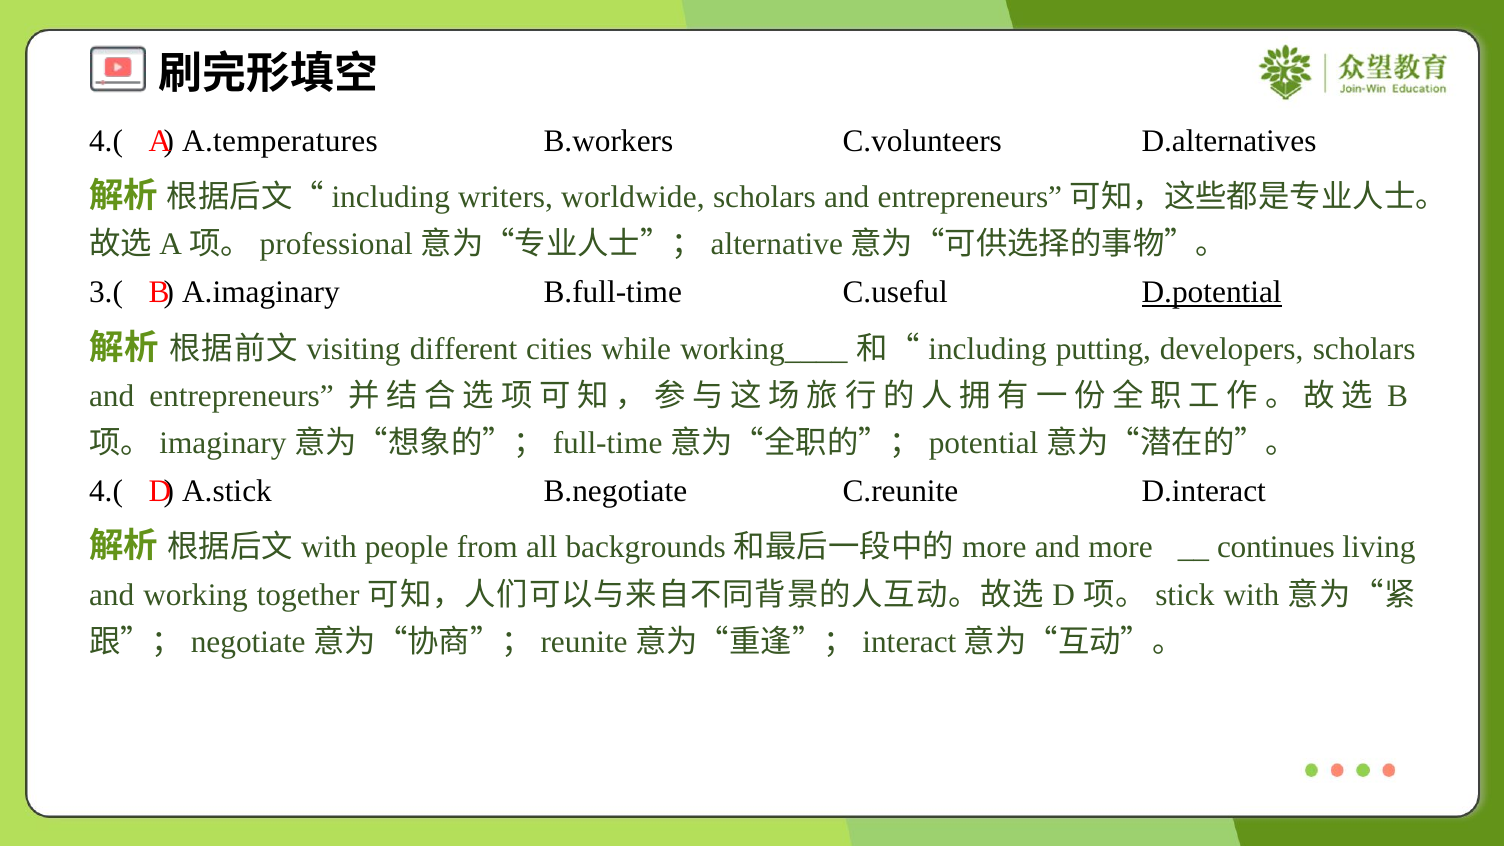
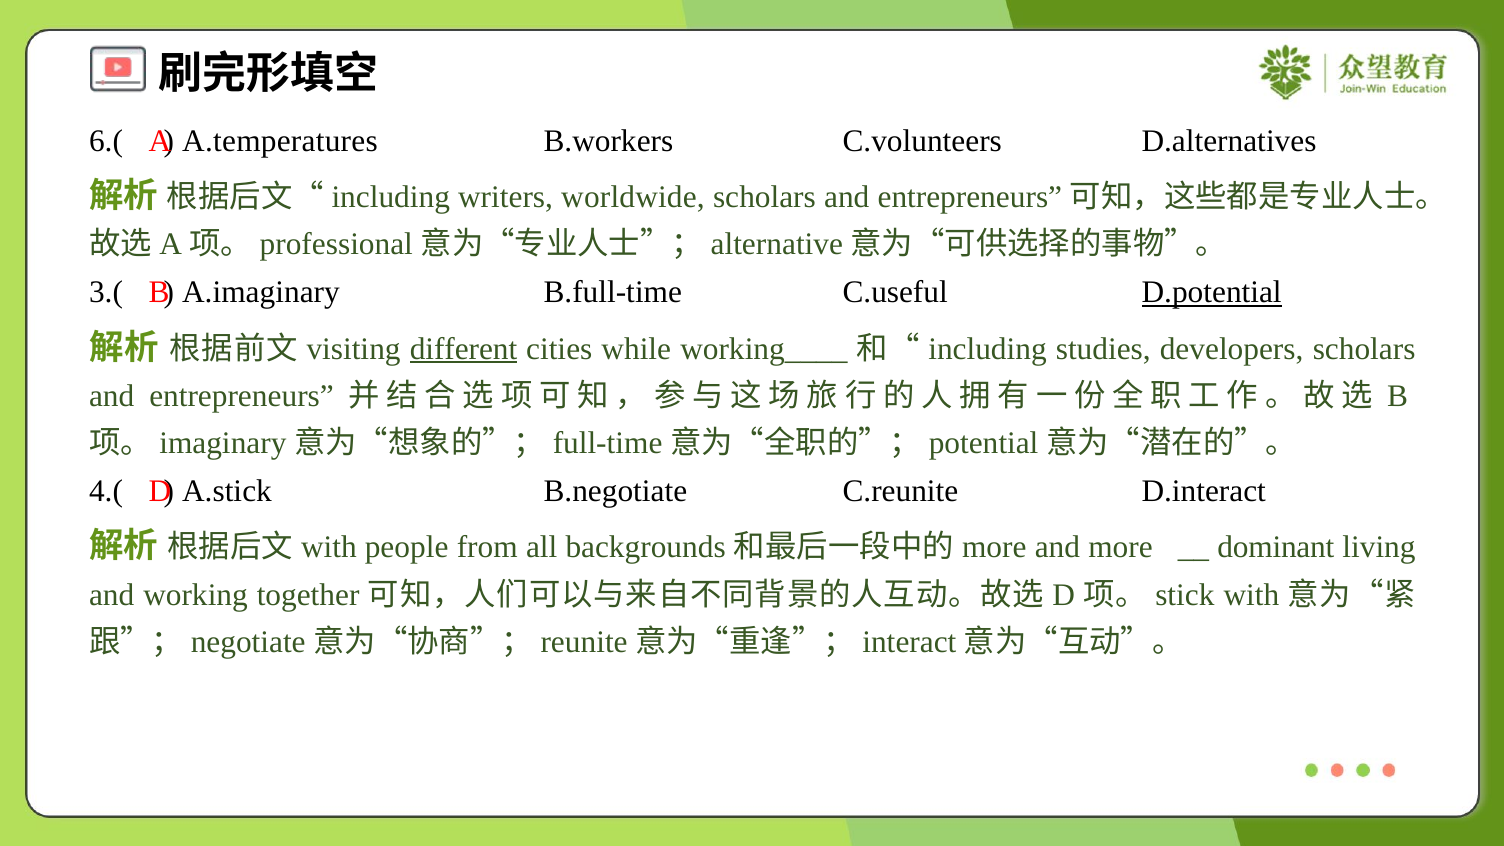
4.( at (106, 141): 4.( -> 6.(
different underline: none -> present
putting: putting -> studies
continues: continues -> dominant
